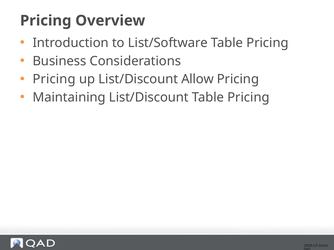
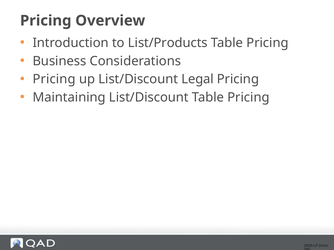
List/Software: List/Software -> List/Products
Allow: Allow -> Legal
